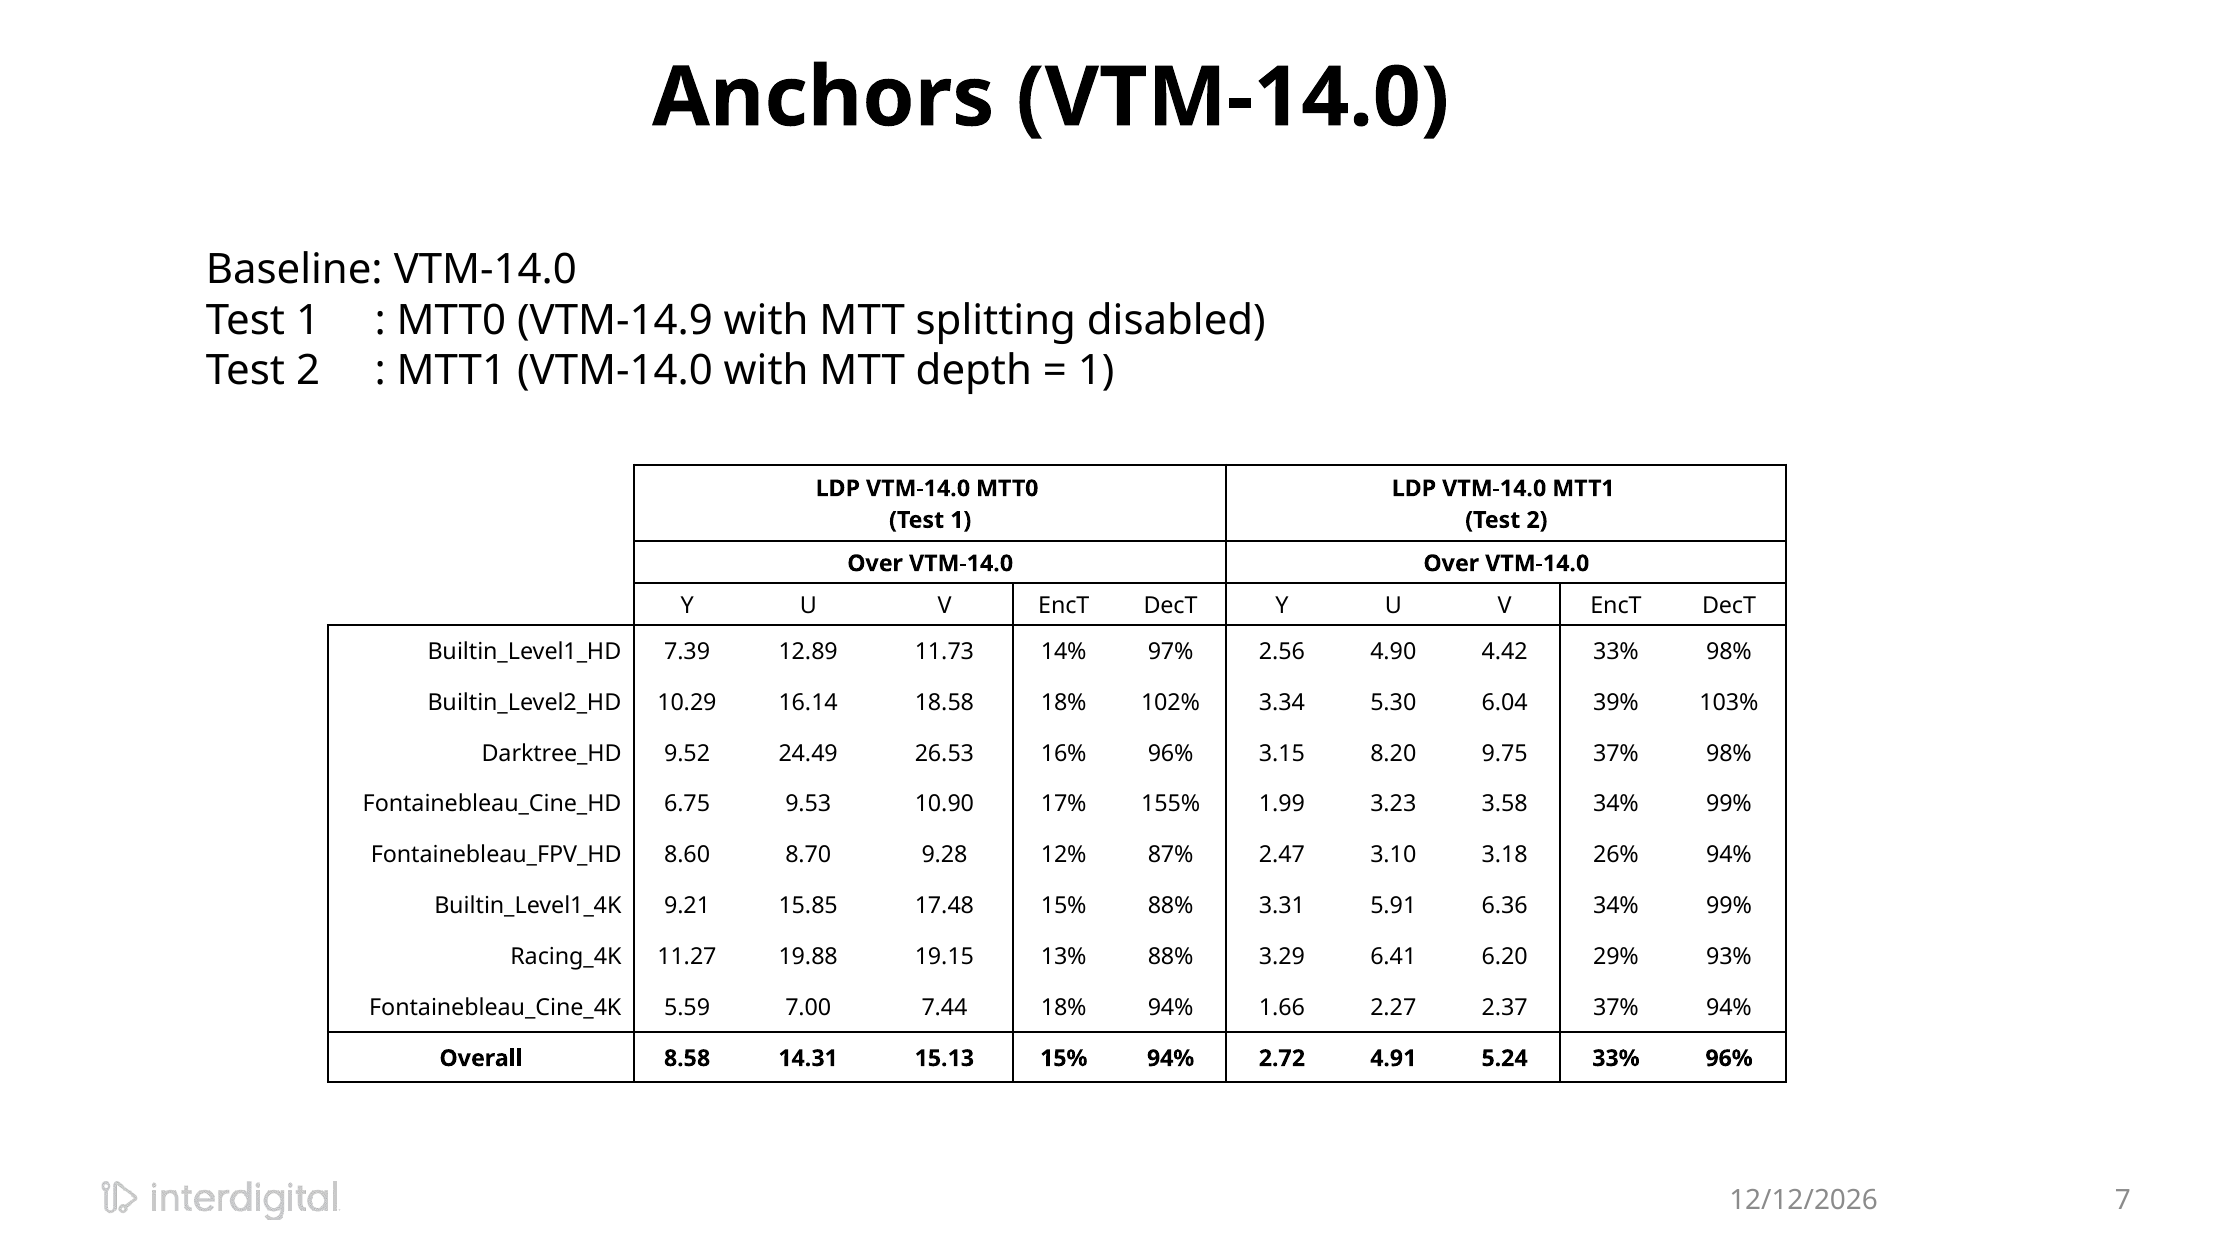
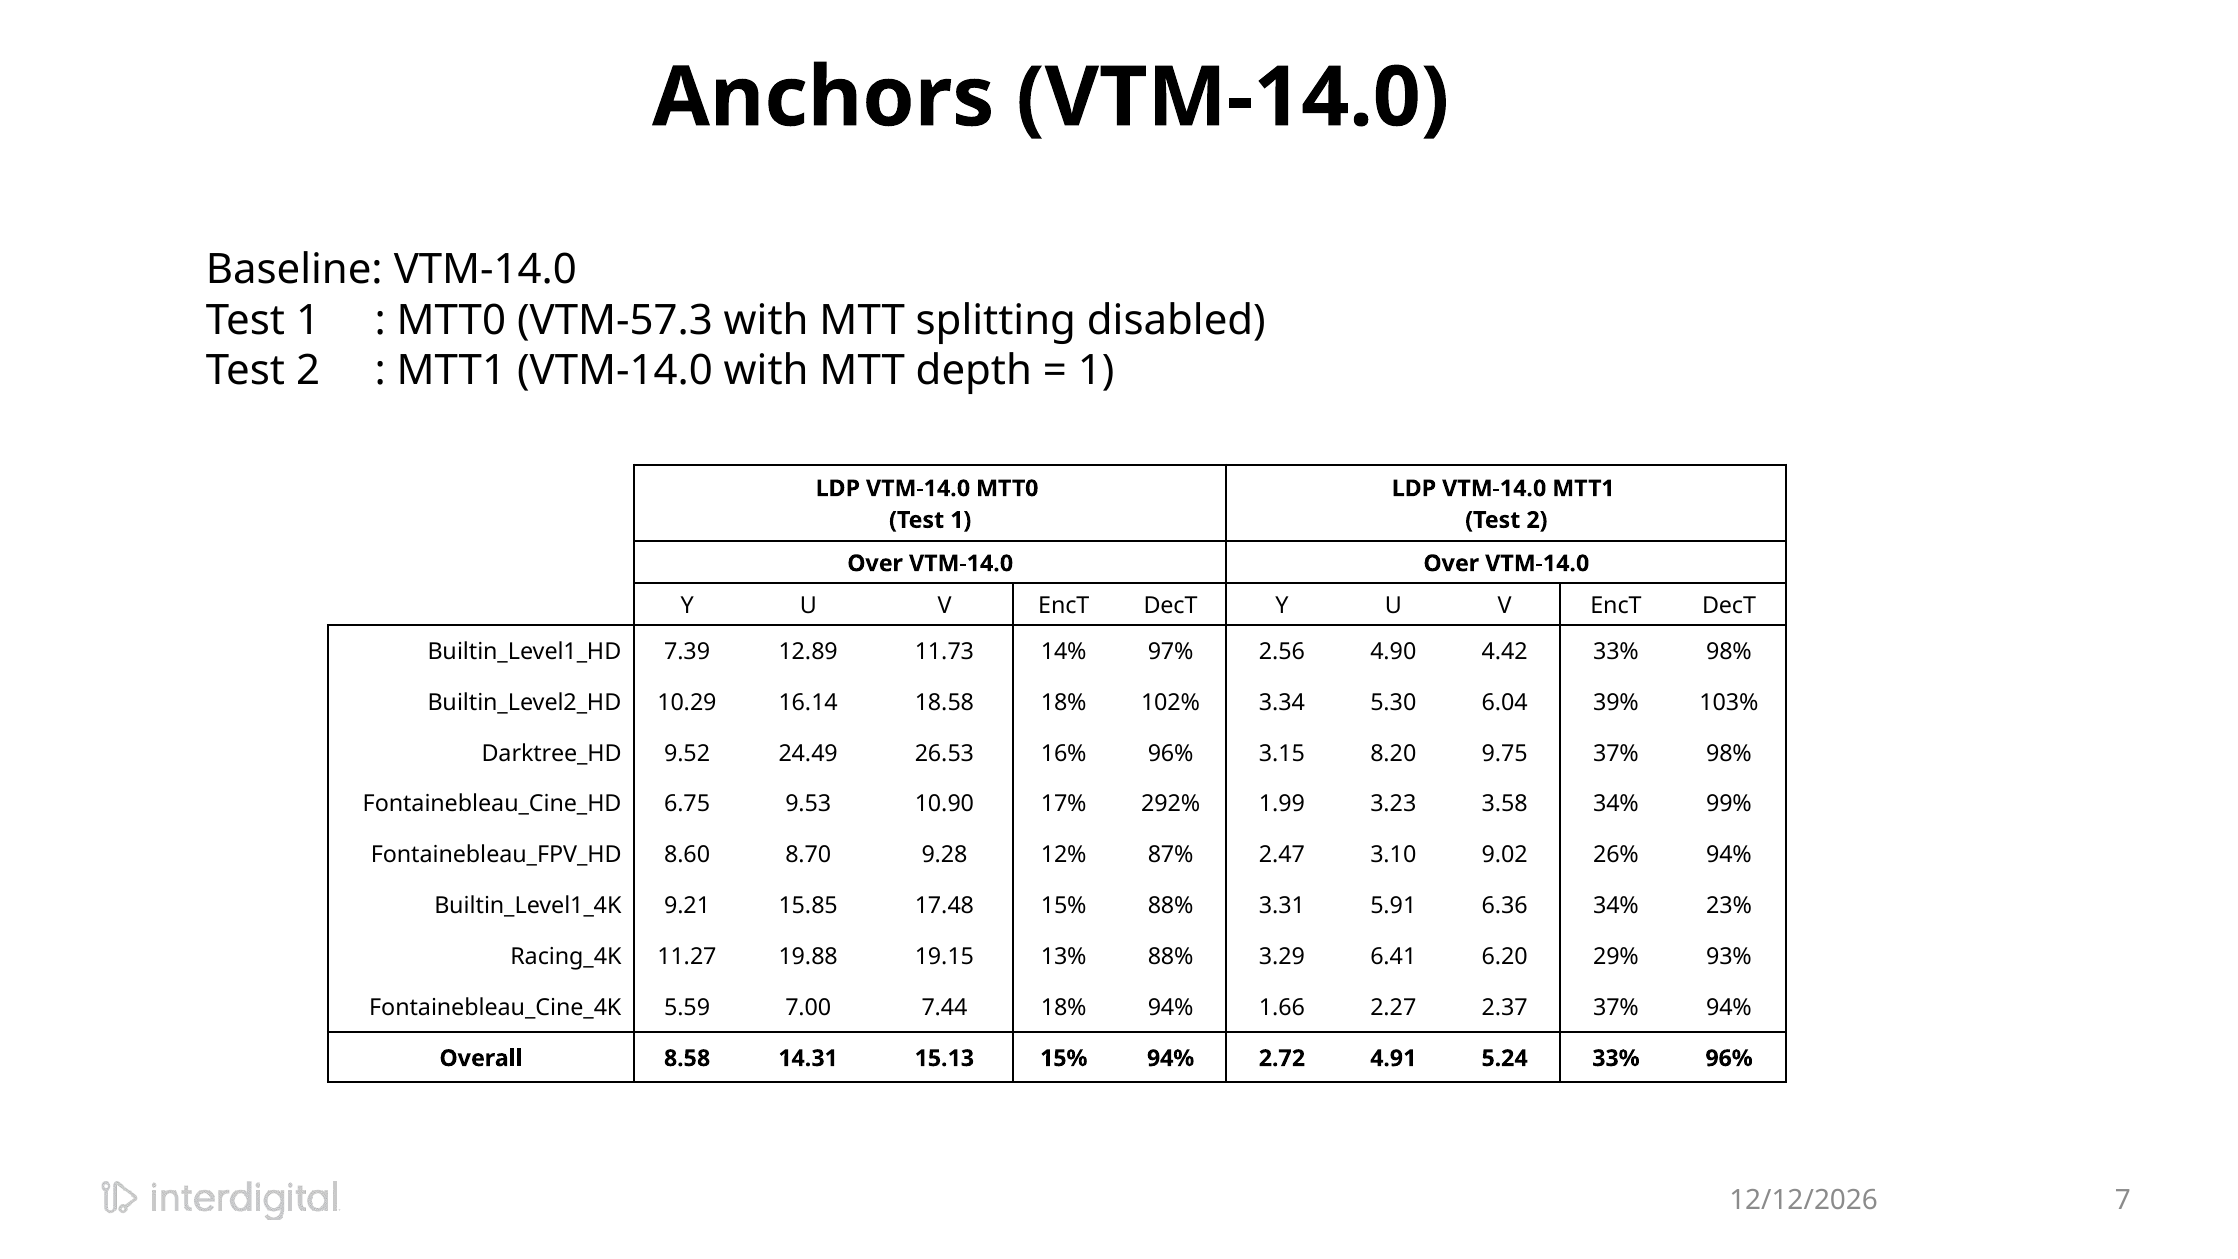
VTM-14.9: VTM-14.9 -> VTM-57.3
155%: 155% -> 292%
3.18: 3.18 -> 9.02
6.36 34% 99%: 99% -> 23%
